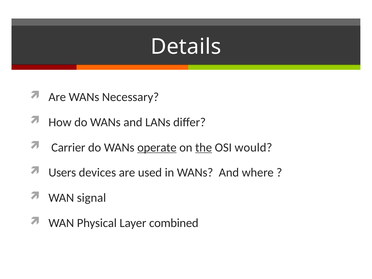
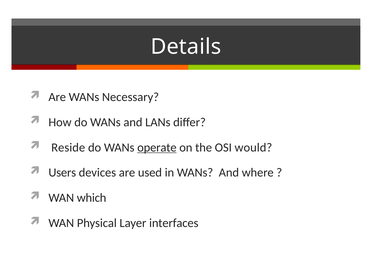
Carrier: Carrier -> Reside
the underline: present -> none
signal: signal -> which
combined: combined -> interfaces
